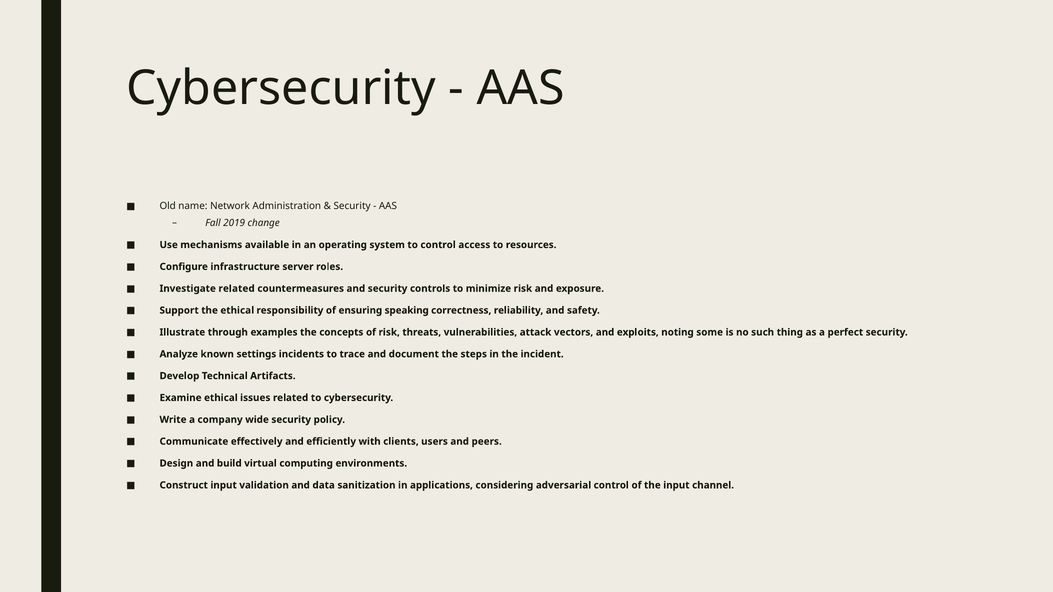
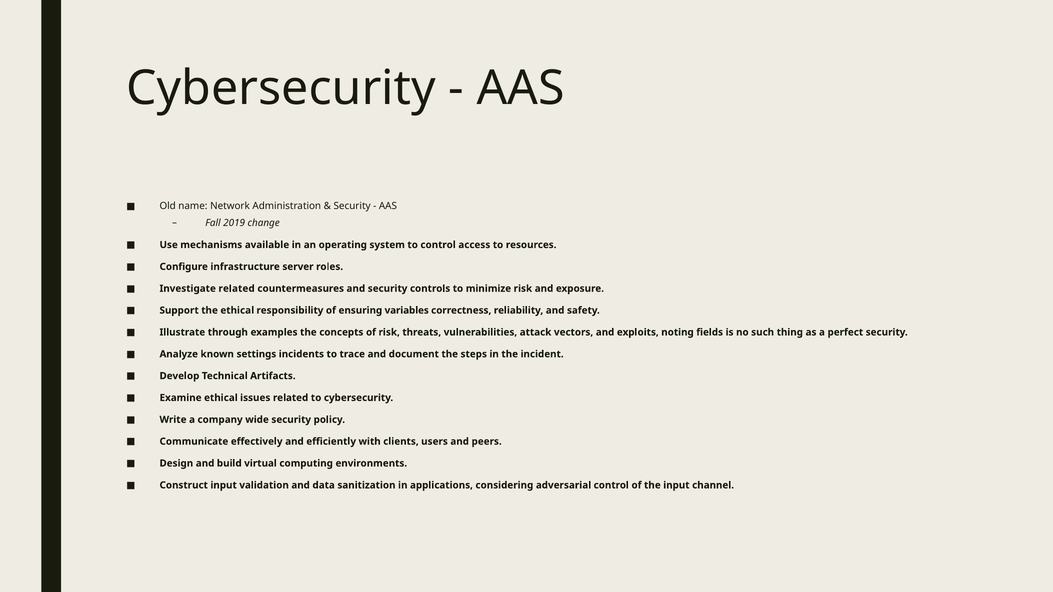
speaking: speaking -> variables
some: some -> fields
